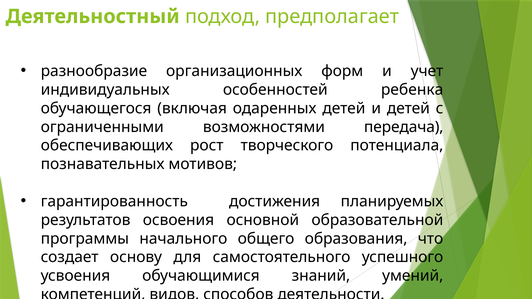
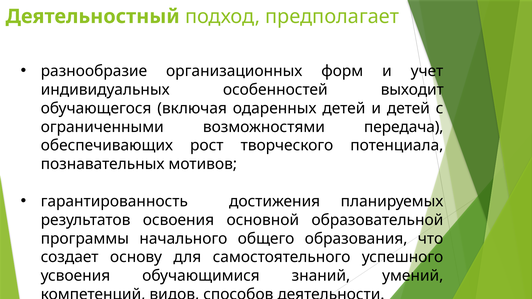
ребенка: ребенка -> выходит
